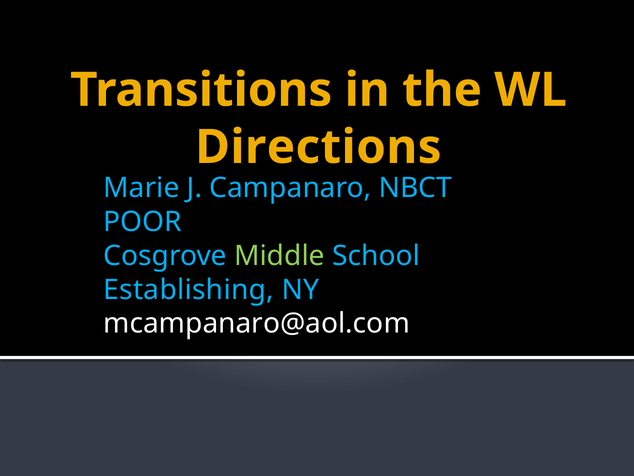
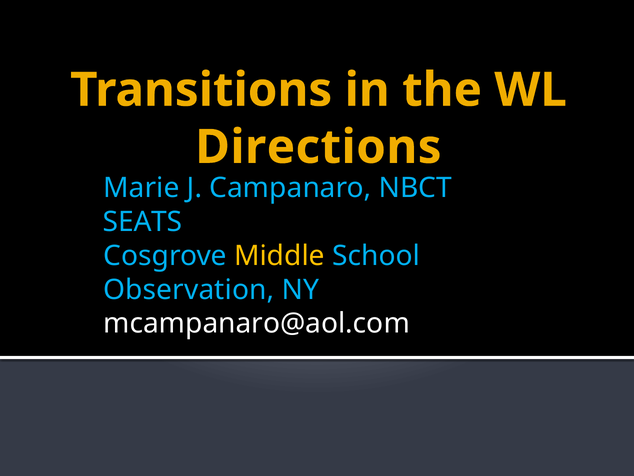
POOR: POOR -> SEATS
Middle colour: light green -> yellow
Establishing: Establishing -> Observation
